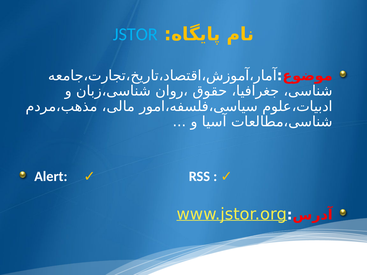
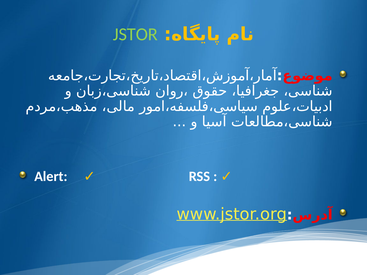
JSTOR colour: light blue -> light green
